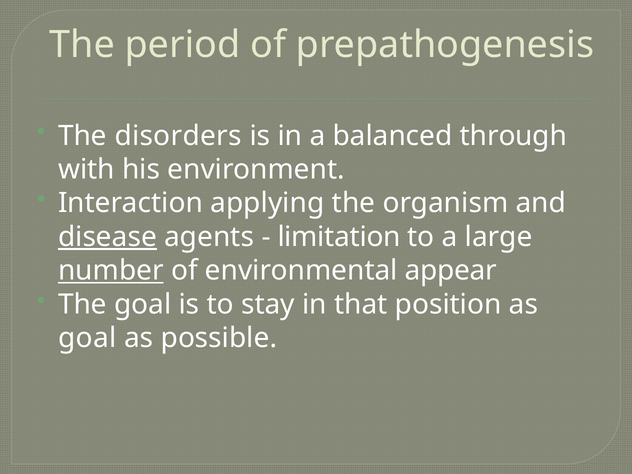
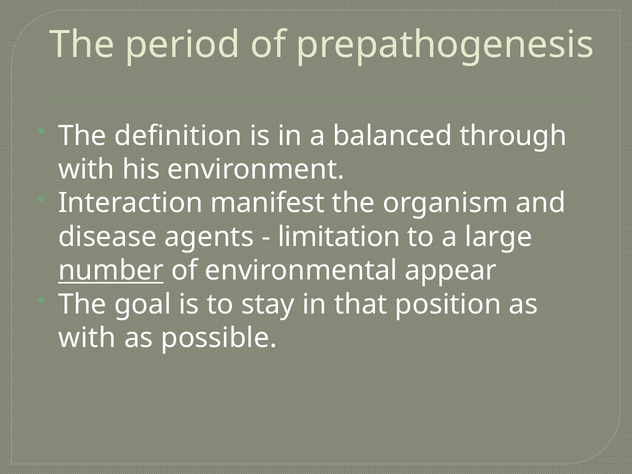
disorders: disorders -> definition
applying: applying -> manifest
disease underline: present -> none
goal at (87, 338): goal -> with
